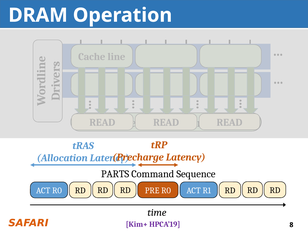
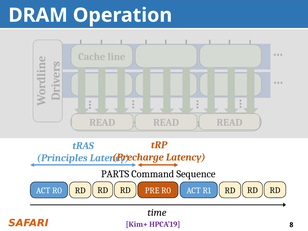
Allocation: Allocation -> Principles
